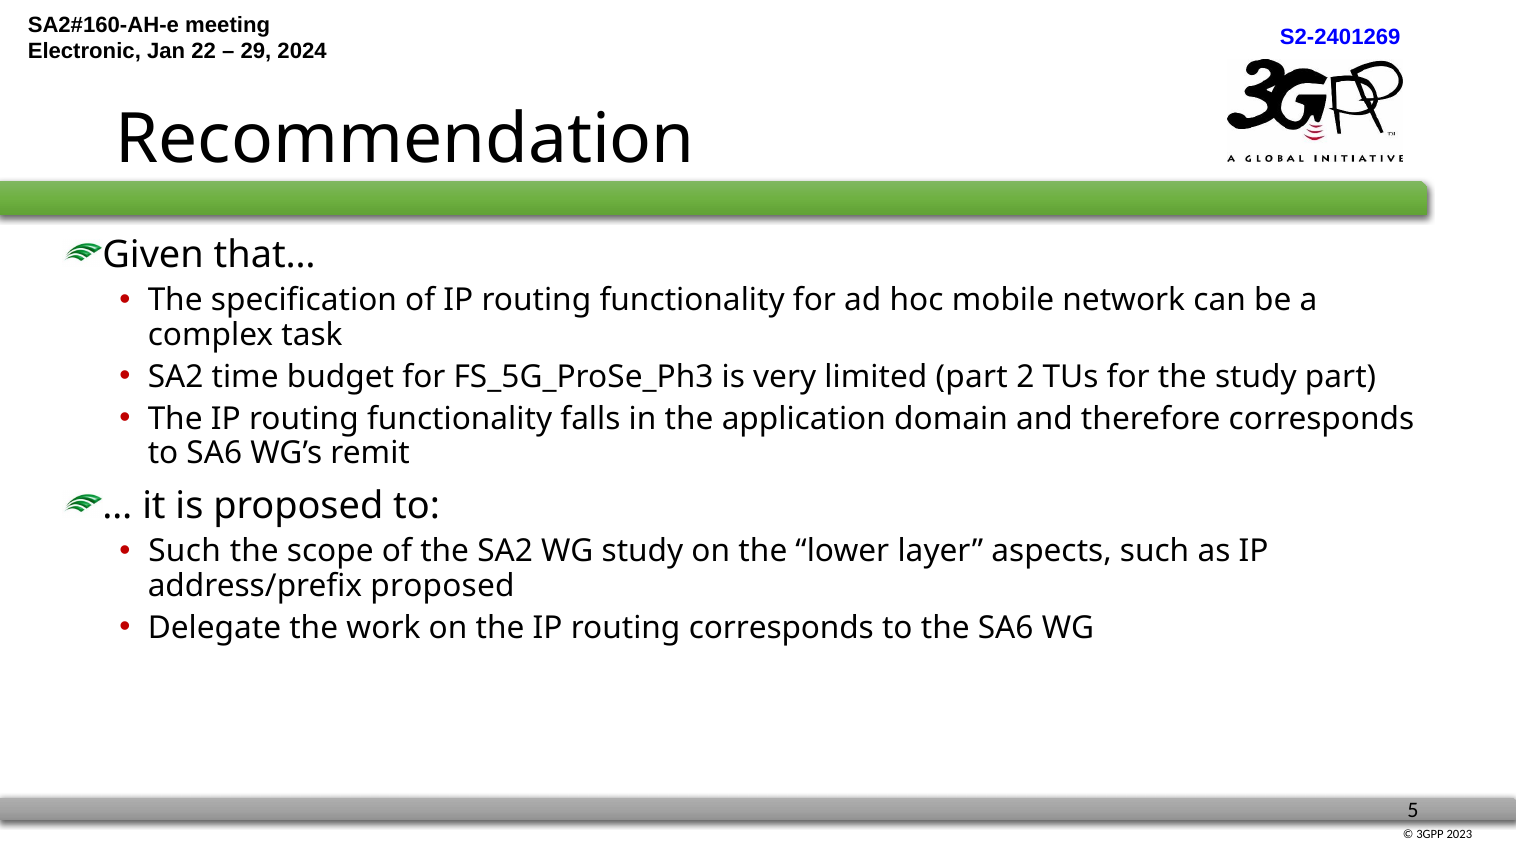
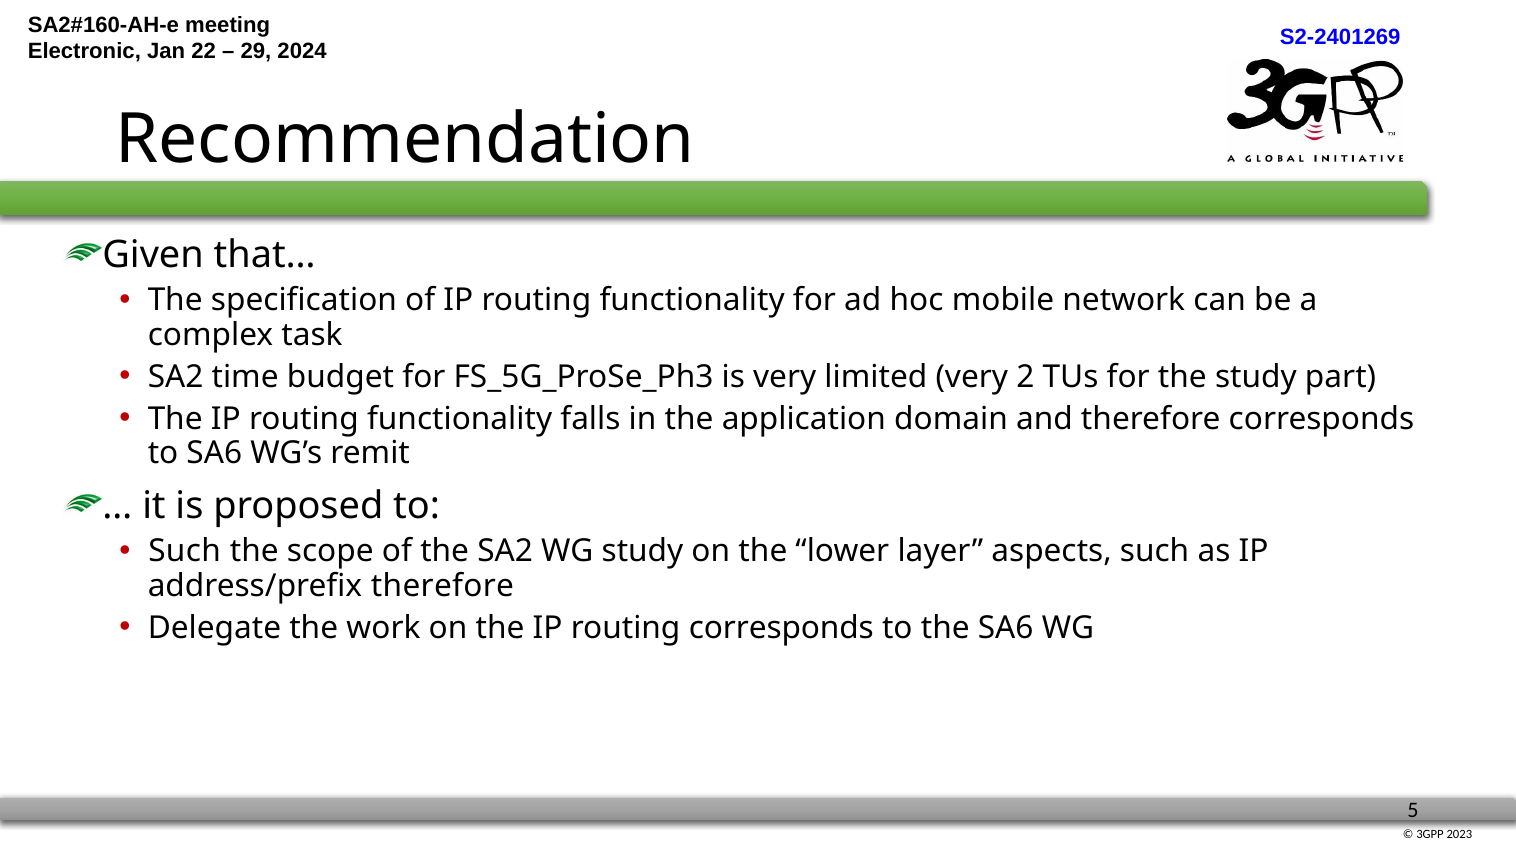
limited part: part -> very
address/prefix proposed: proposed -> therefore
